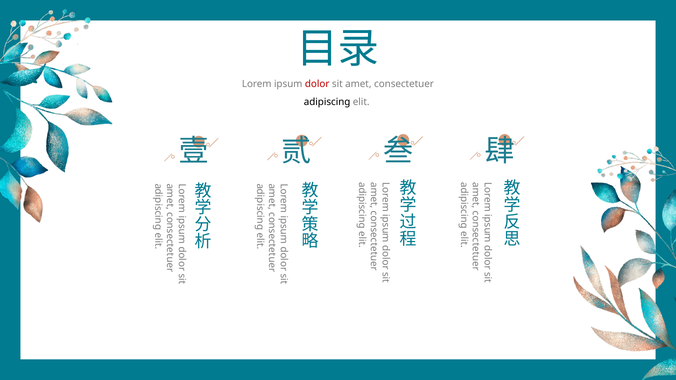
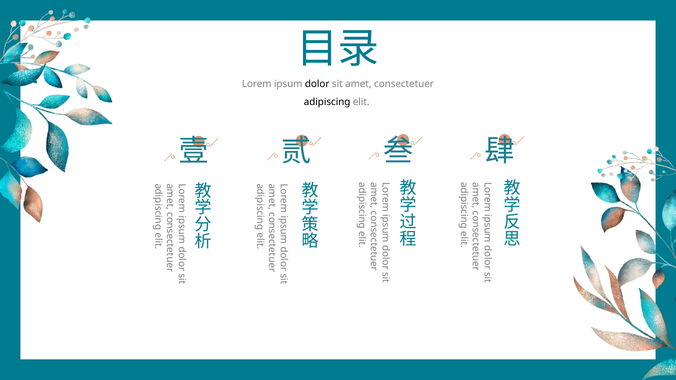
dolor colour: red -> black
